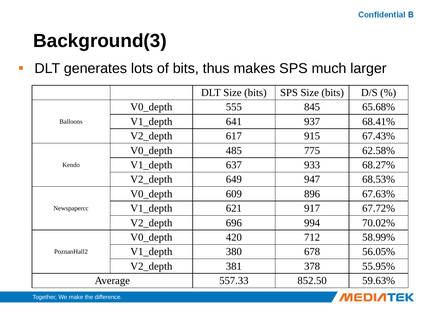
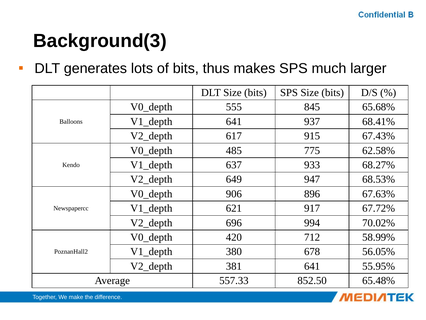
609: 609 -> 906
381 378: 378 -> 641
59.63%: 59.63% -> 65.48%
